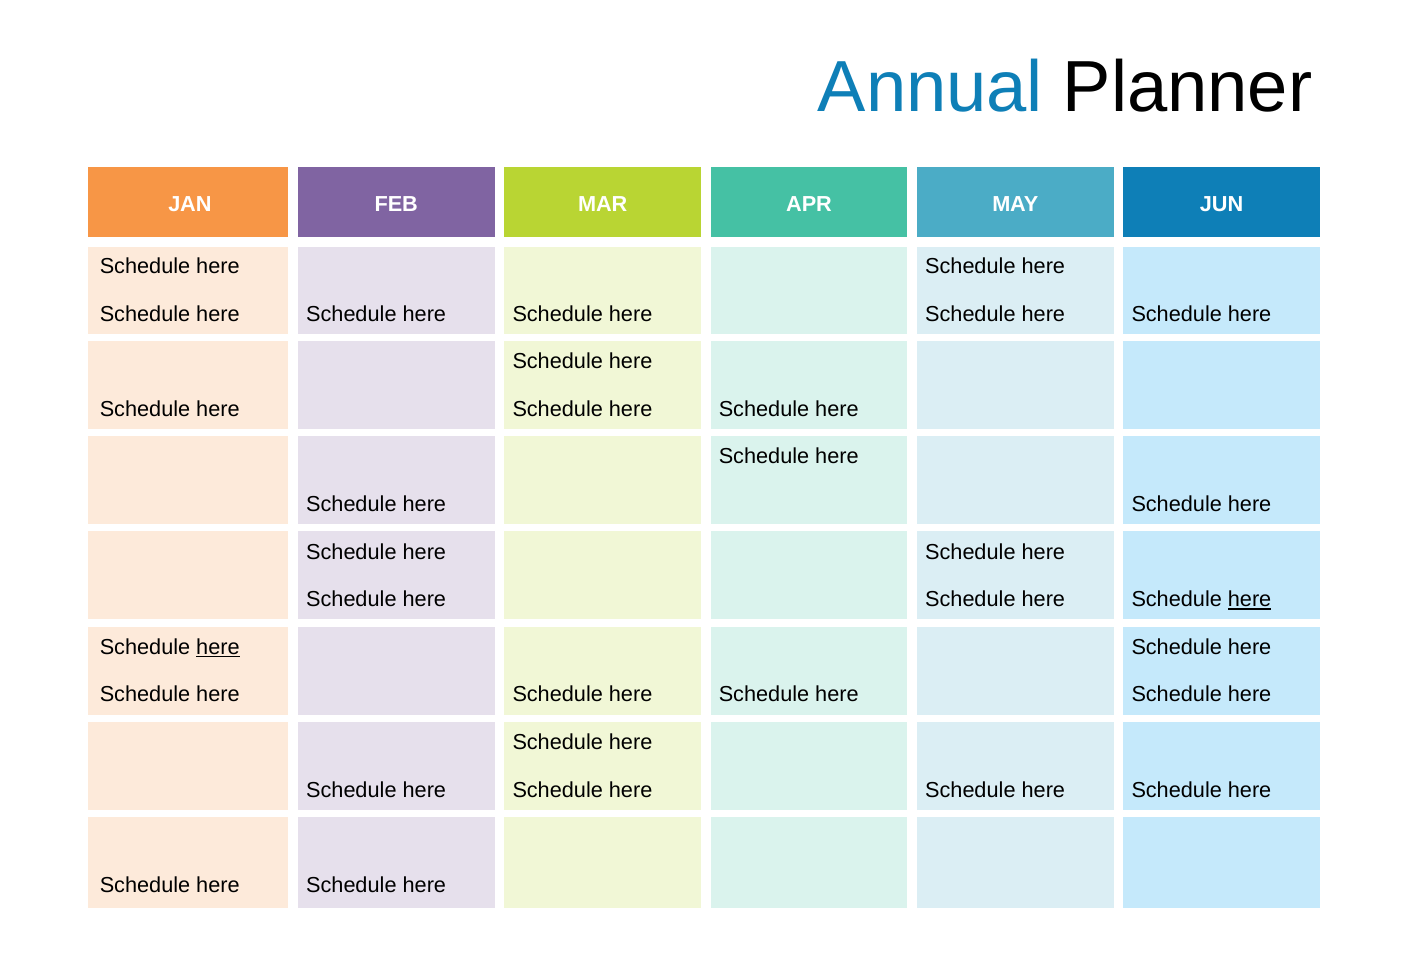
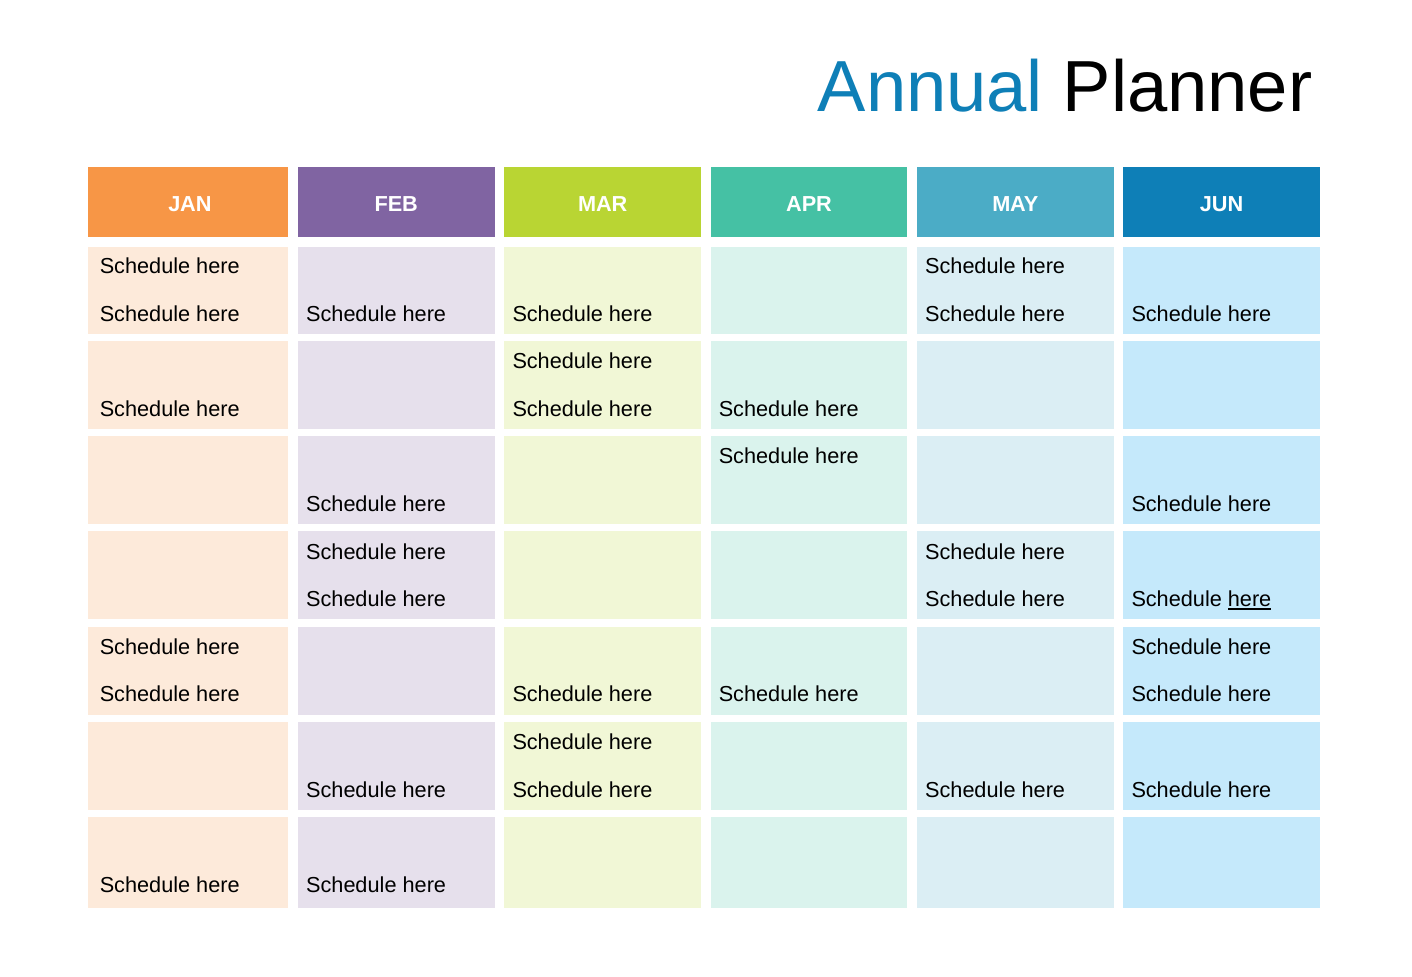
here at (218, 648) underline: present -> none
